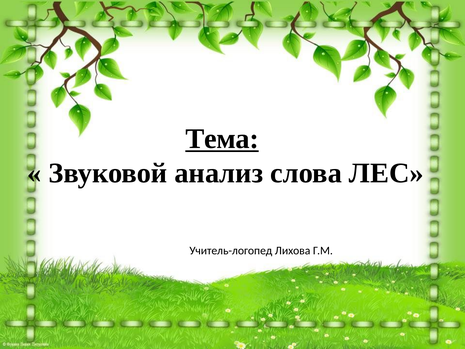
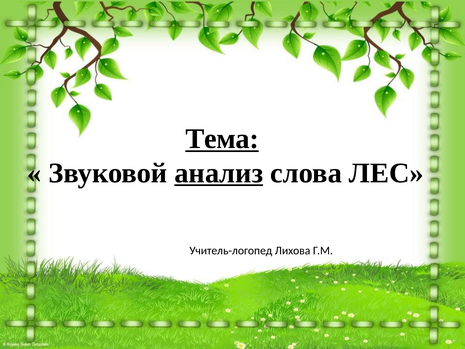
анализ underline: none -> present
